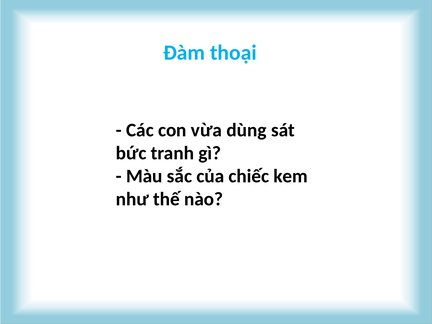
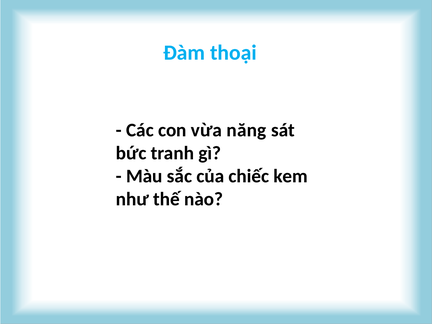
dùng: dùng -> năng
